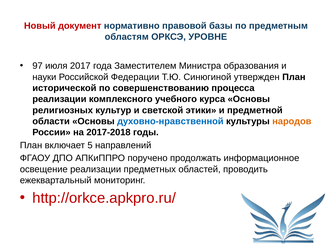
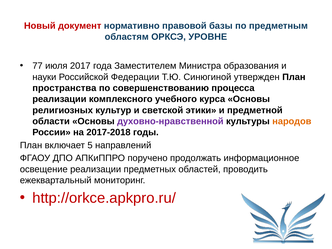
97: 97 -> 77
исторической: исторической -> пространства
духовно-нравственной colour: blue -> purple
